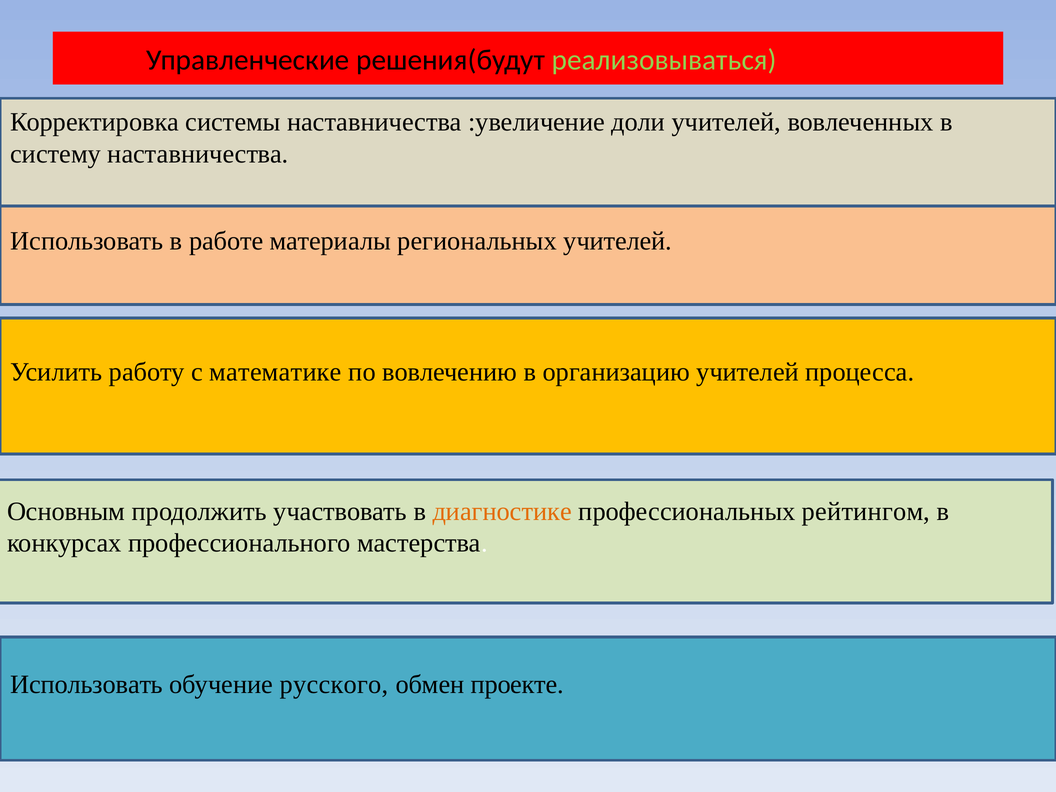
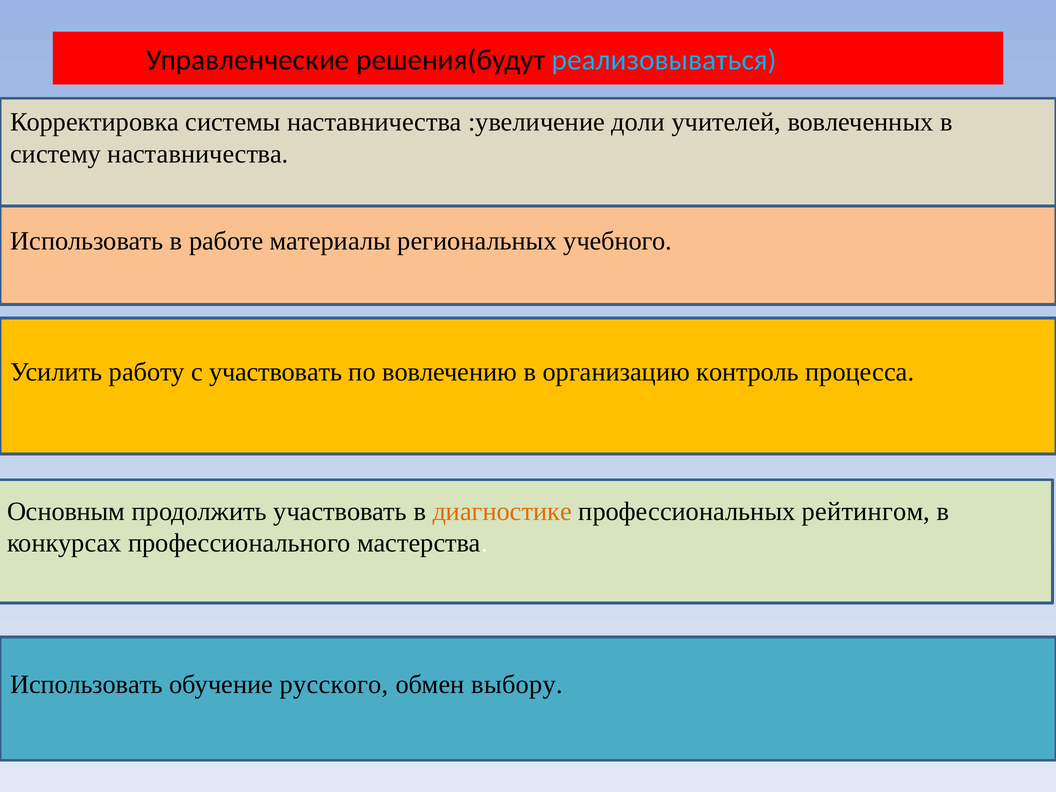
реализовываться colour: light green -> light blue
региональных учителей: учителей -> учебного
с математике: математике -> участвовать
организацию учителей: учителей -> контроль
проекте: проекте -> выбору
